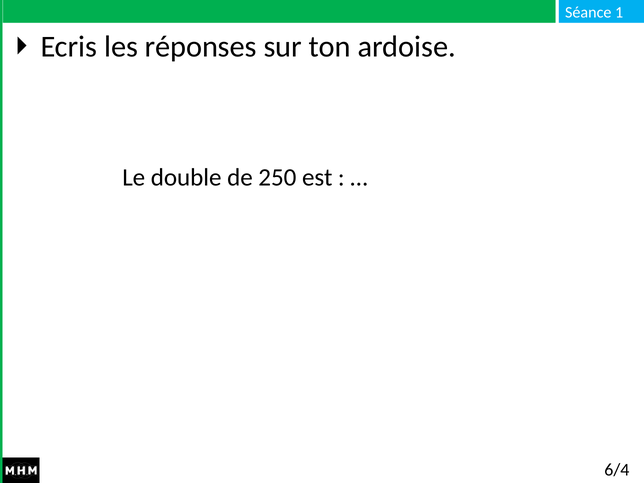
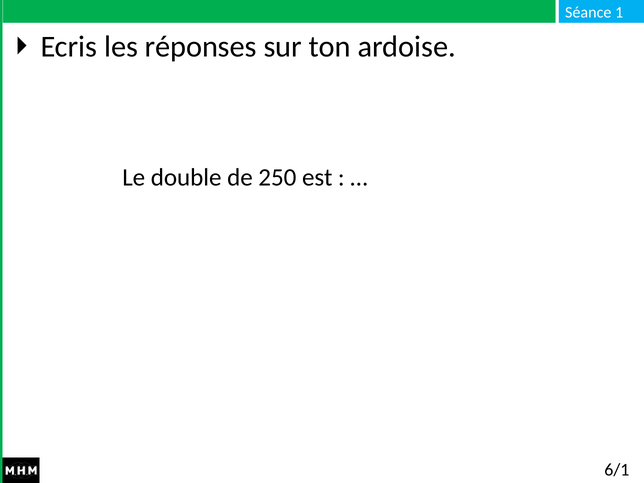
6/4: 6/4 -> 6/1
